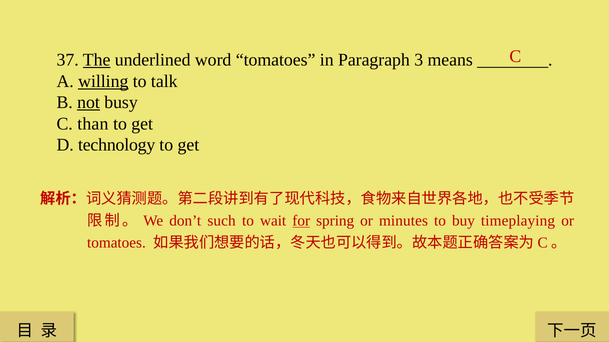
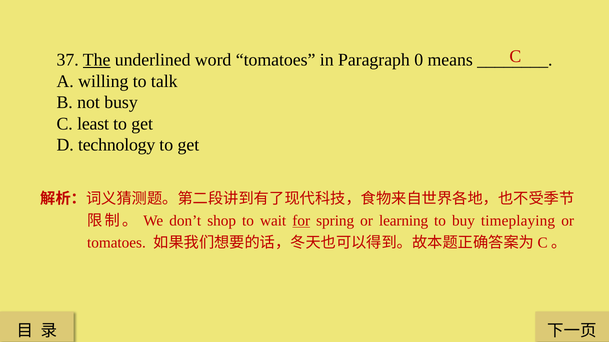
3: 3 -> 0
willing underline: present -> none
not underline: present -> none
than: than -> least
such: such -> shop
minutes: minutes -> learning
